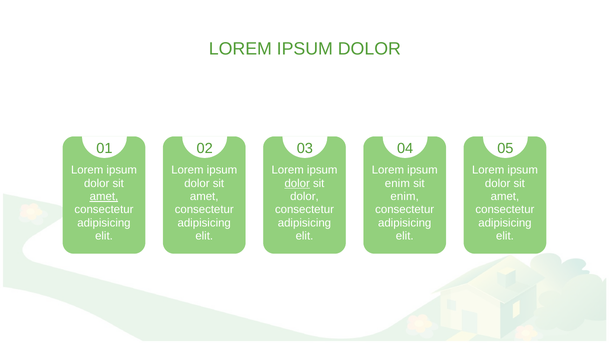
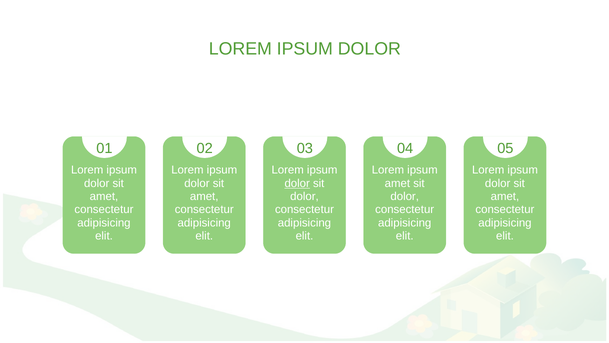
enim at (397, 183): enim -> amet
amet at (104, 196) underline: present -> none
enim at (405, 196): enim -> dolor
